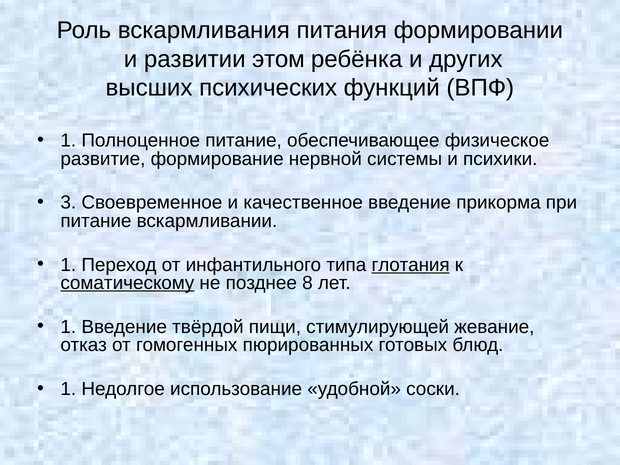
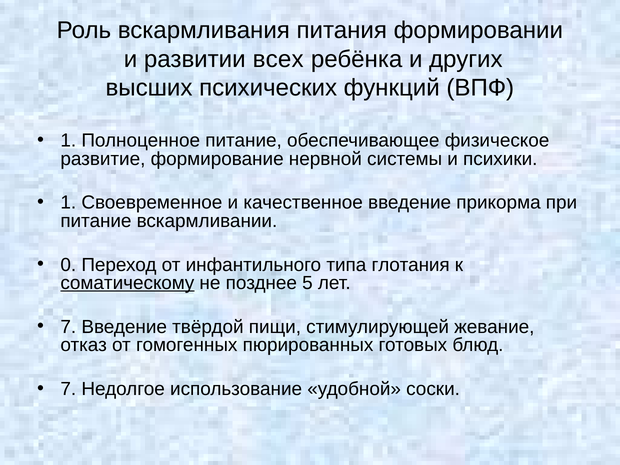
этом: этом -> всех
3 at (68, 203): 3 -> 1
1 at (68, 265): 1 -> 0
глотания underline: present -> none
8: 8 -> 5
1 at (68, 327): 1 -> 7
1 at (68, 389): 1 -> 7
